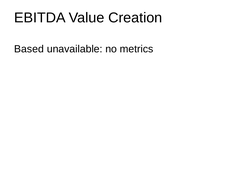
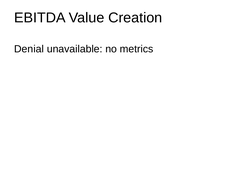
Based: Based -> Denial
